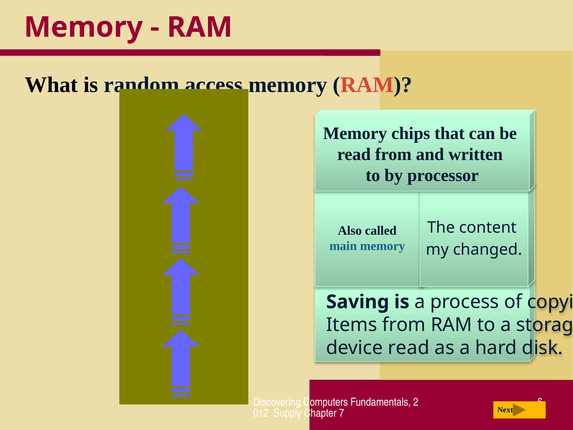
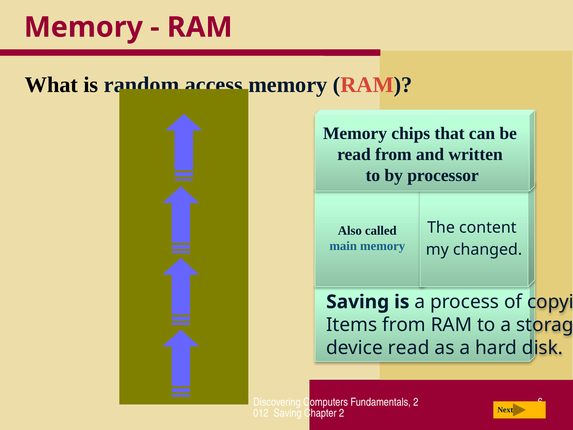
Supply at (288, 413): Supply -> Saving
Chapter 7: 7 -> 2
